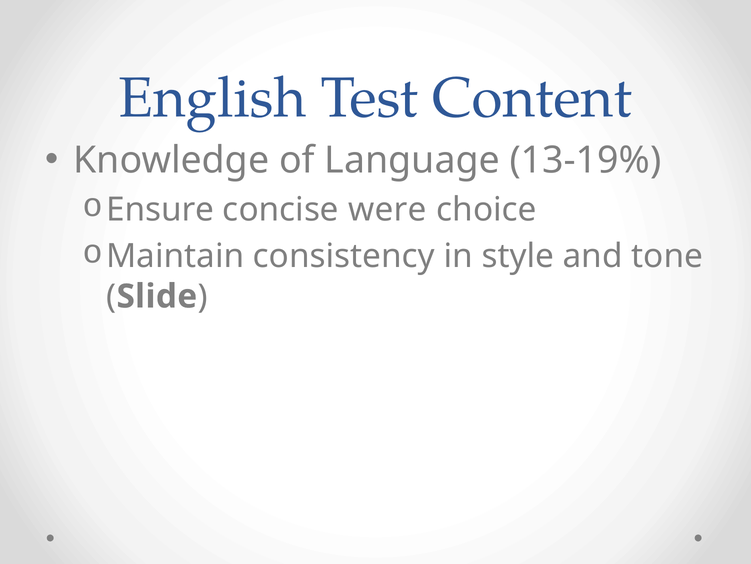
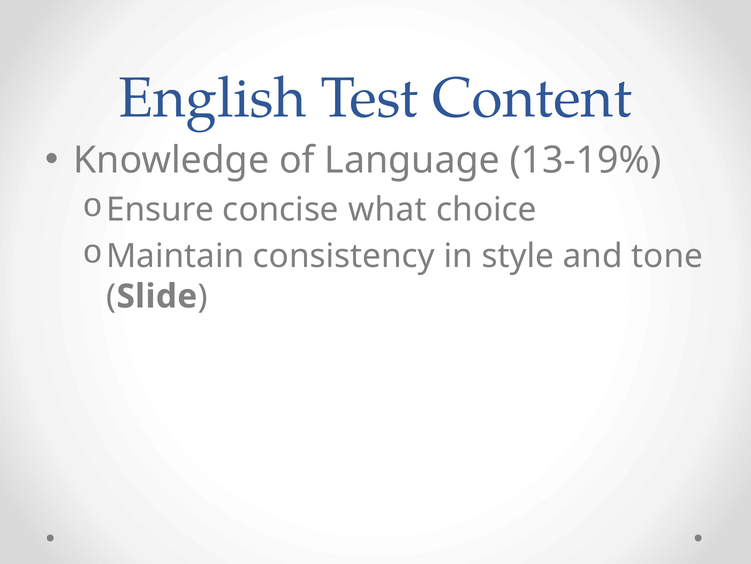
were: were -> what
